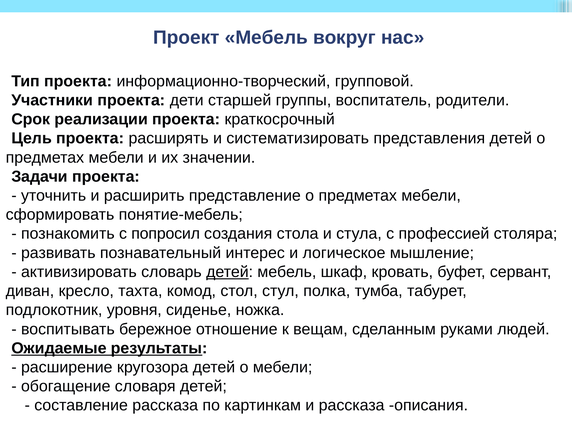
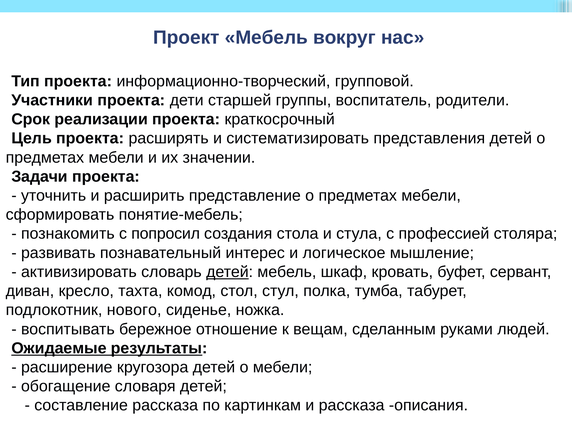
уровня: уровня -> нового
